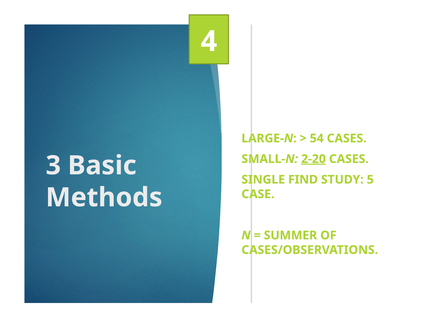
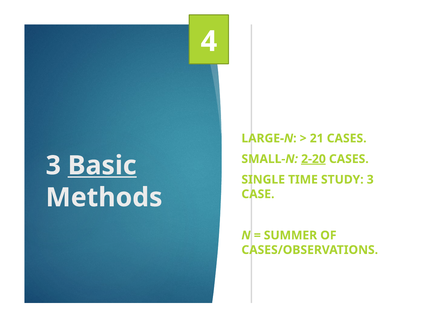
54: 54 -> 21
Basic underline: none -> present
FIND: FIND -> TIME
STUDY 5: 5 -> 3
